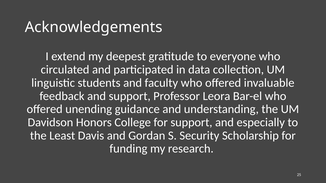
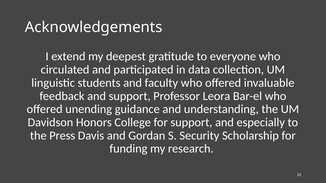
Least: Least -> Press
